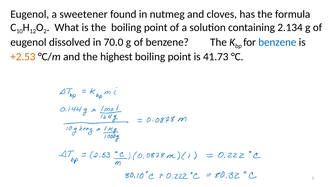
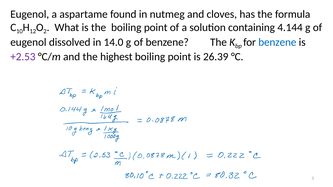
sweetener: sweetener -> aspartame
2.134: 2.134 -> 4.144
70.0: 70.0 -> 14.0
+2.53 colour: orange -> purple
41.73: 41.73 -> 26.39
